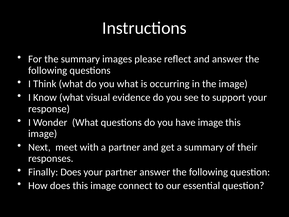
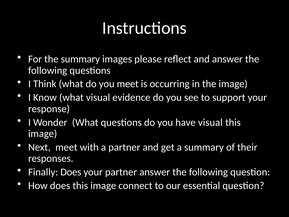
you what: what -> meet
have image: image -> visual
